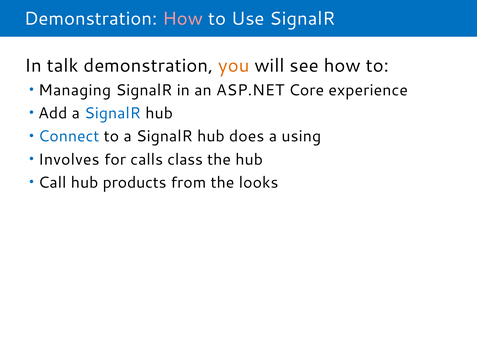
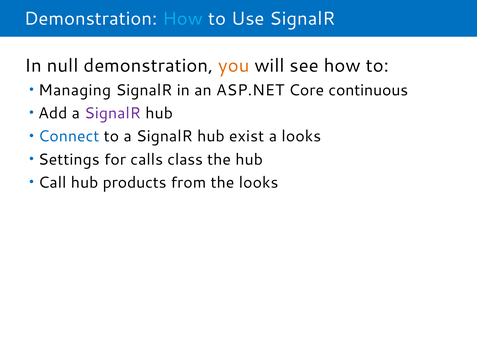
How at (183, 19) colour: pink -> light blue
talk: talk -> null
experience: experience -> continuous
SignalR at (113, 113) colour: blue -> purple
does: does -> exist
a using: using -> looks
Involves: Involves -> Settings
